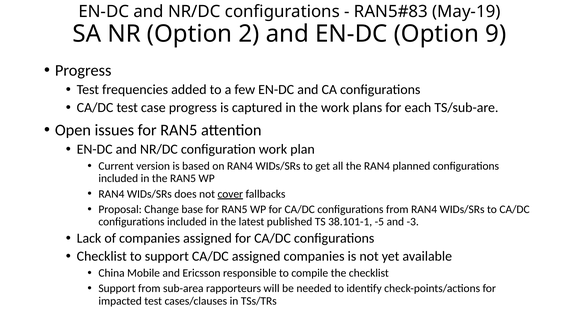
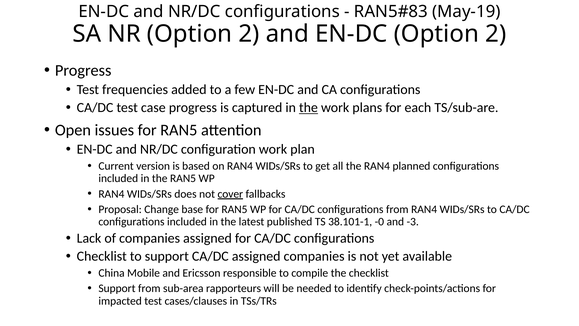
EN-DC Option 9: 9 -> 2
the at (308, 108) underline: none -> present
-5: -5 -> -0
